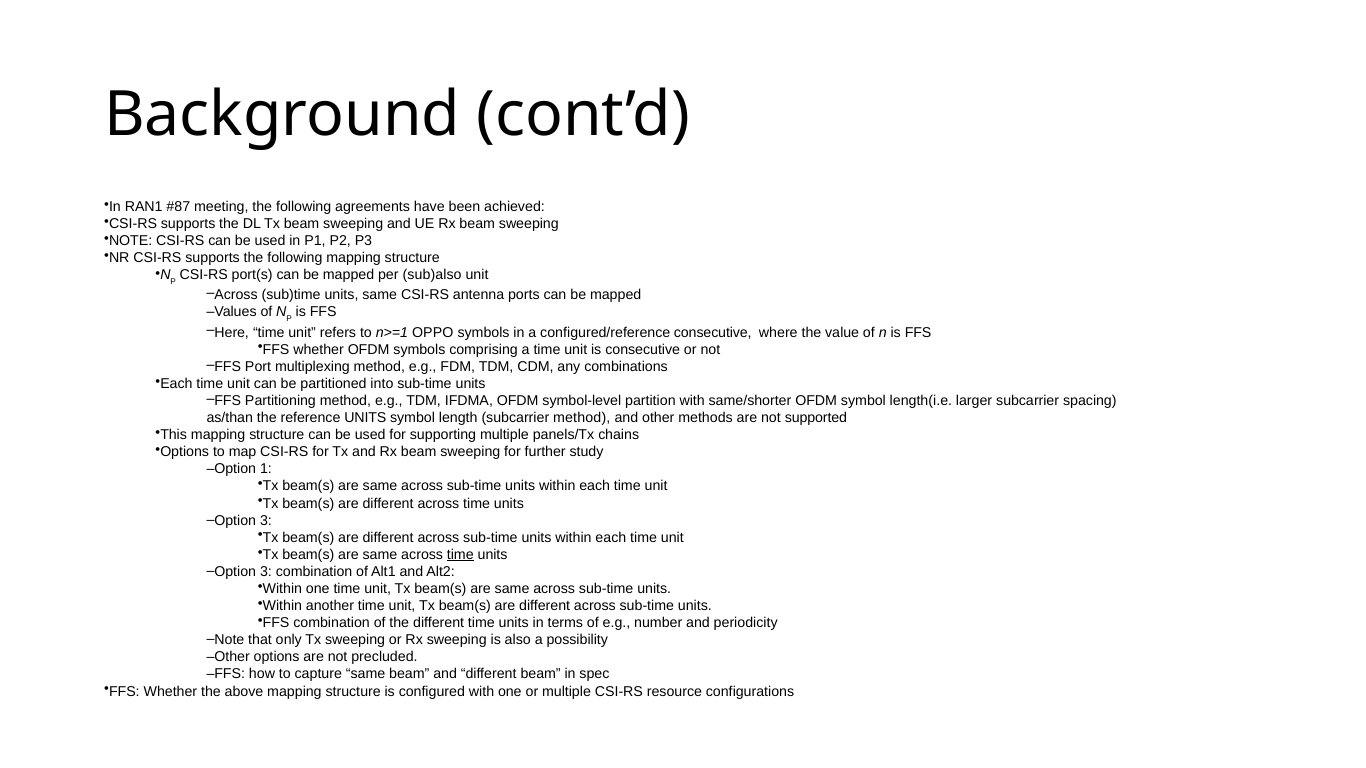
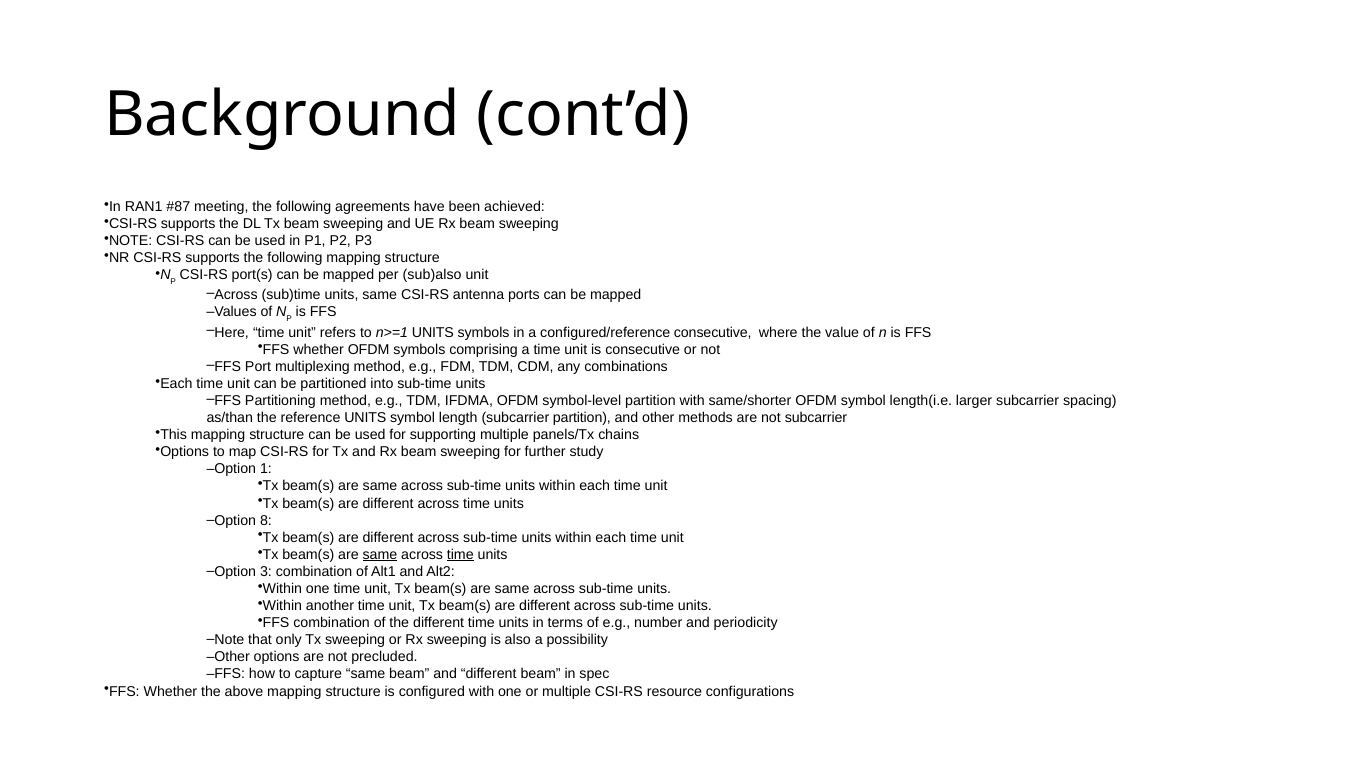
n>=1 OPPO: OPPO -> UNITS
subcarrier method: method -> partition
not supported: supported -> subcarrier
3 at (266, 521): 3 -> 8
same at (380, 555) underline: none -> present
